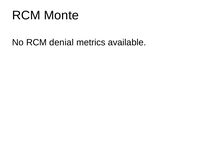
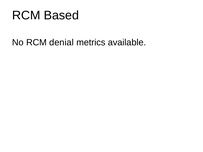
Monte: Monte -> Based
